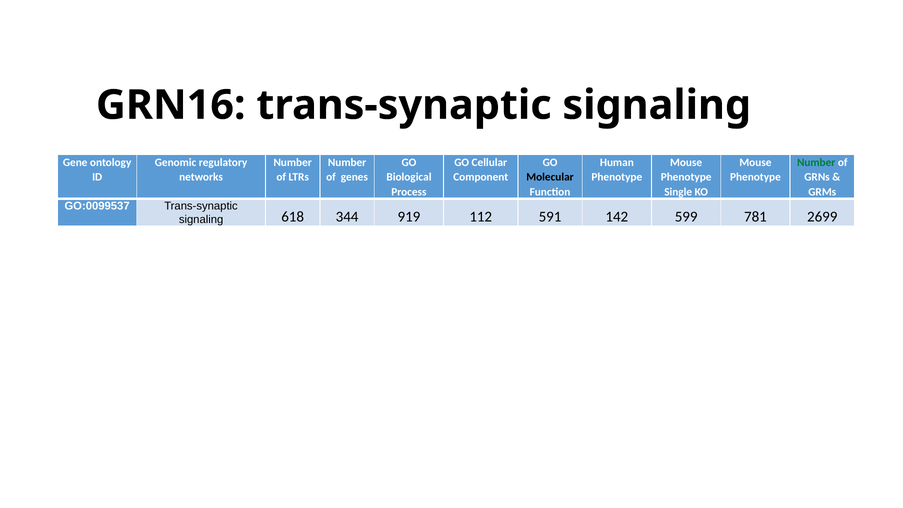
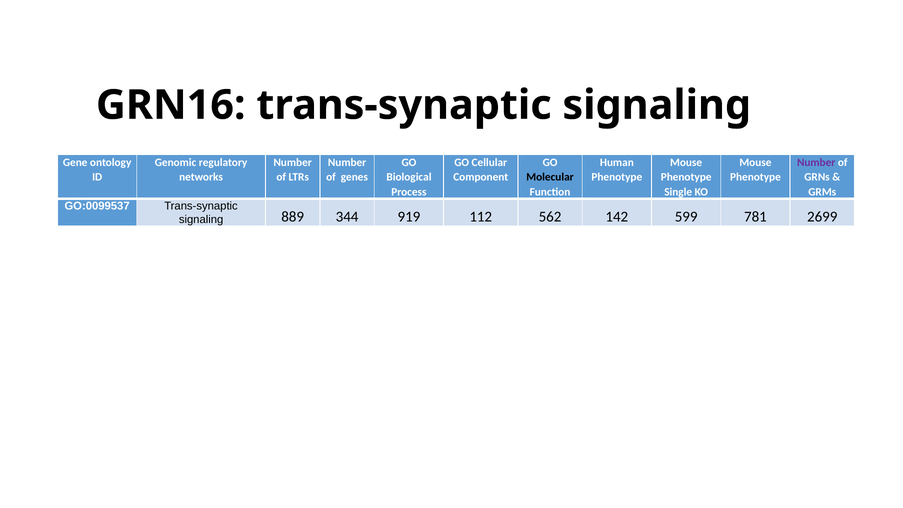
Number at (816, 162) colour: green -> purple
618: 618 -> 889
591: 591 -> 562
